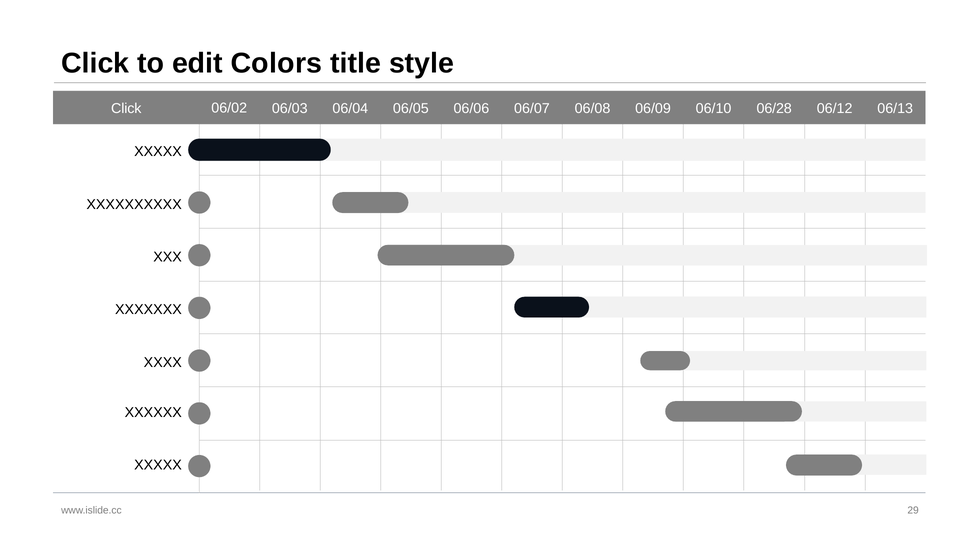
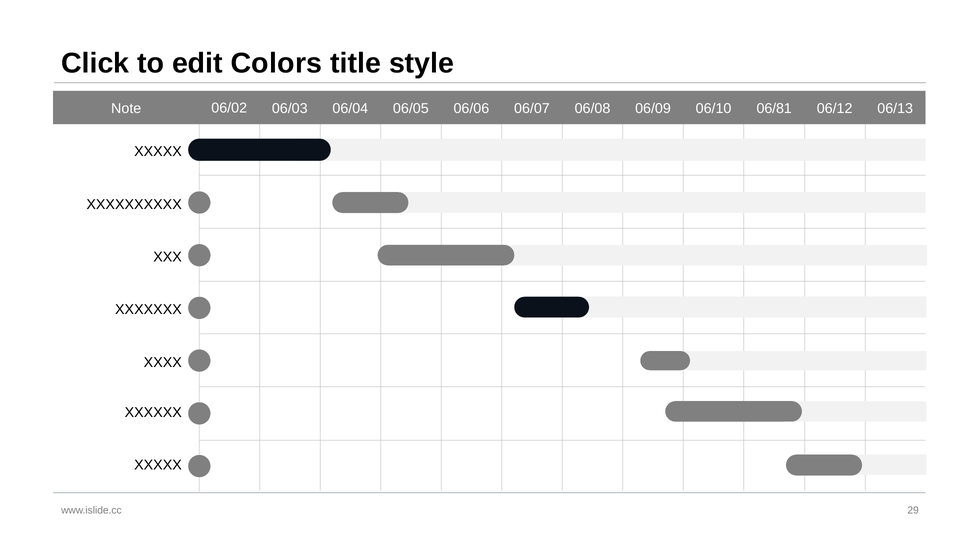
06/28: 06/28 -> 06/81
Click at (126, 109): Click -> Note
